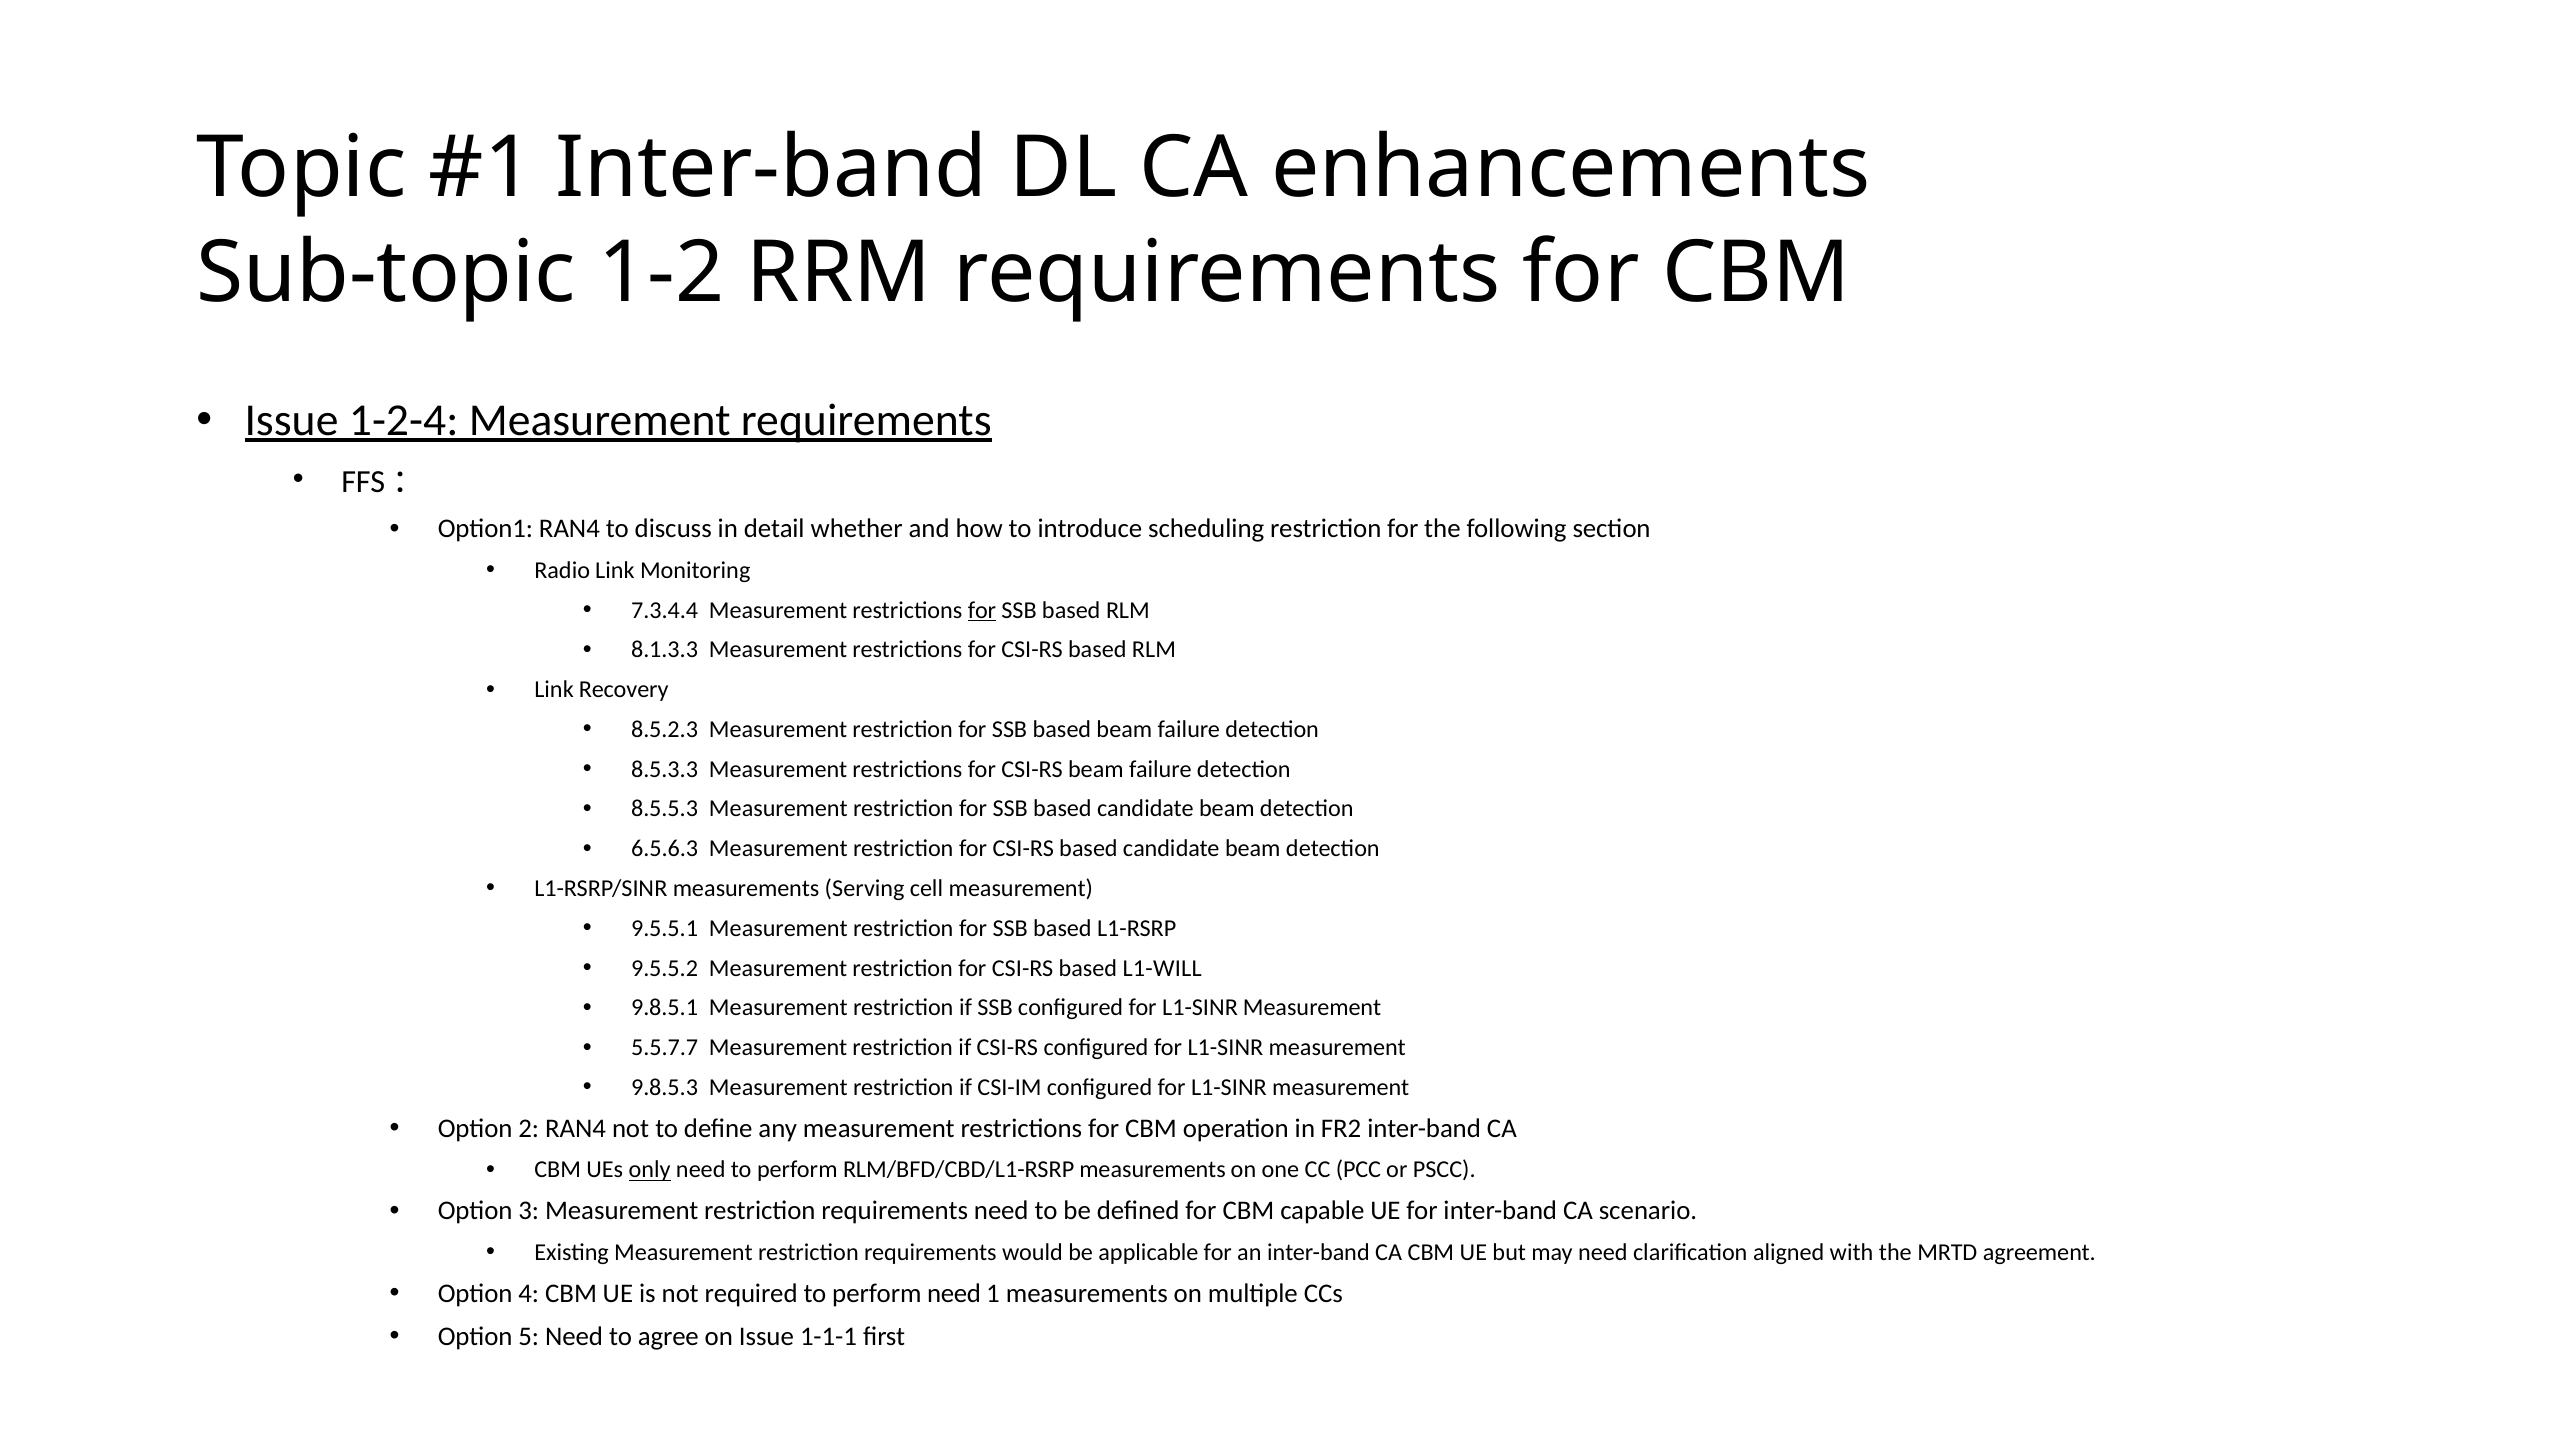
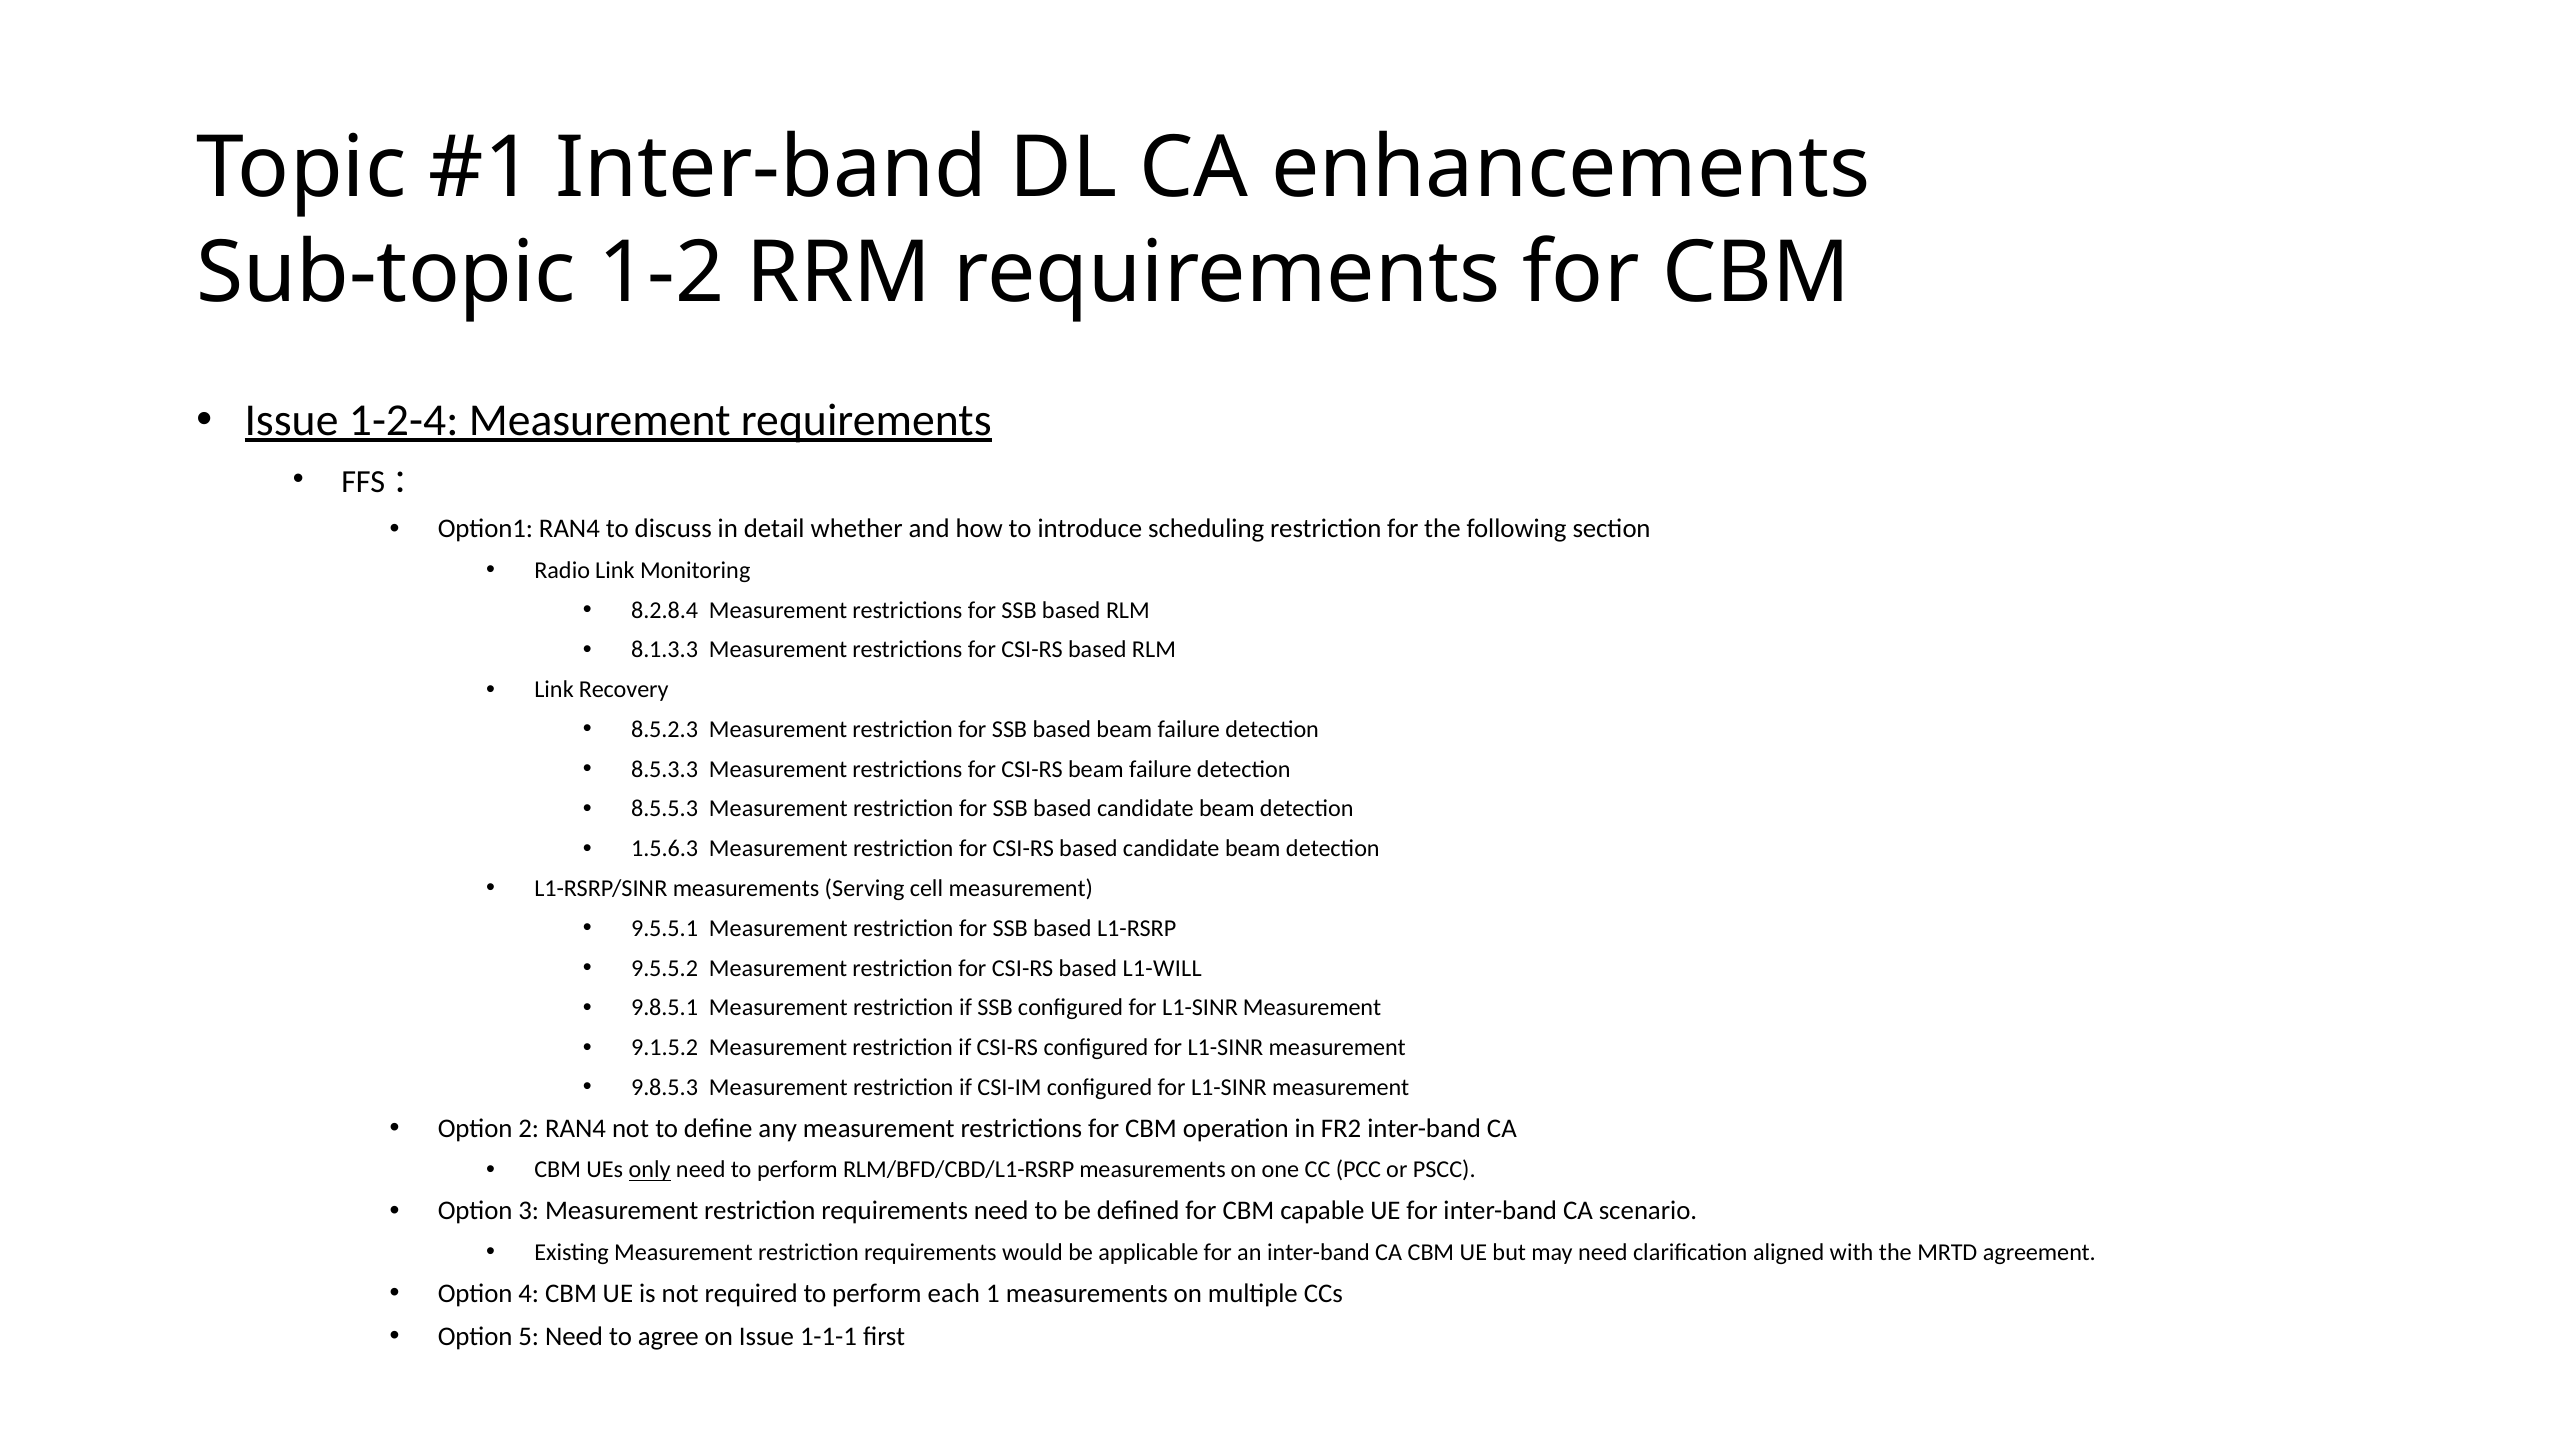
7.3.4.4: 7.3.4.4 -> 8.2.8.4
for at (982, 610) underline: present -> none
6.5.6.3: 6.5.6.3 -> 1.5.6.3
5.5.7.7: 5.5.7.7 -> 9.1.5.2
perform need: need -> each
